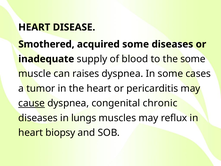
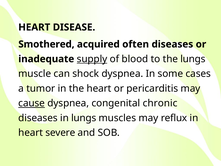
acquired some: some -> often
supply underline: none -> present
the some: some -> lungs
raises: raises -> shock
biopsy: biopsy -> severe
